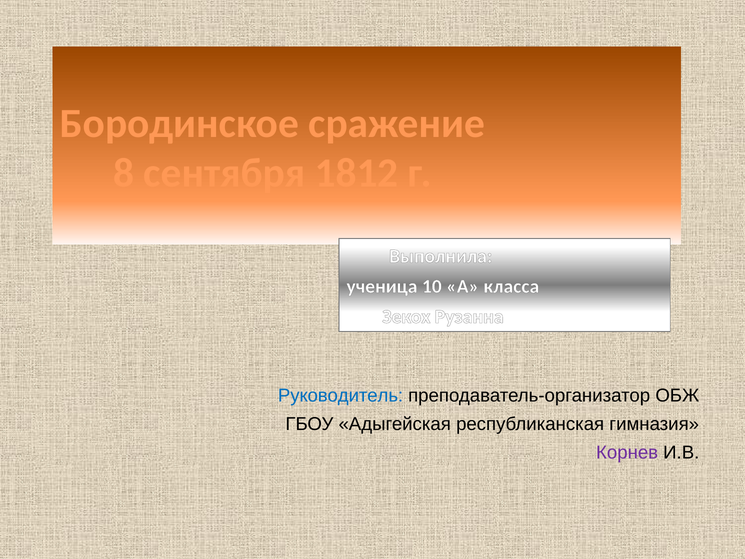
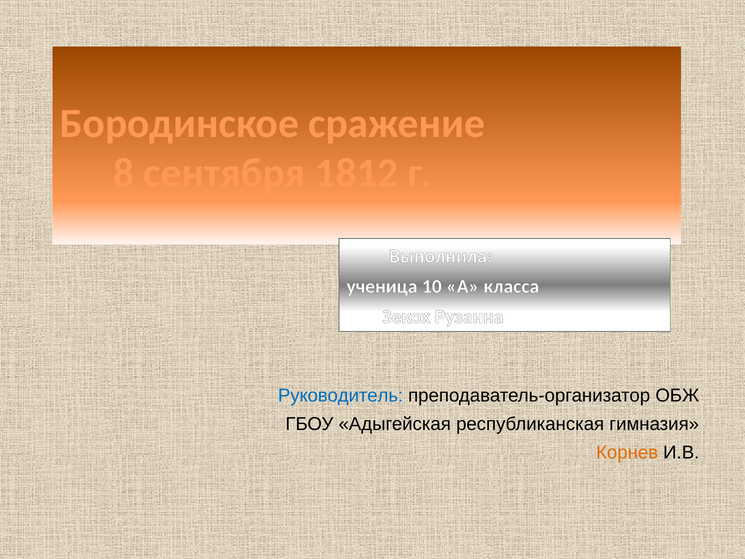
Корнев colour: purple -> orange
